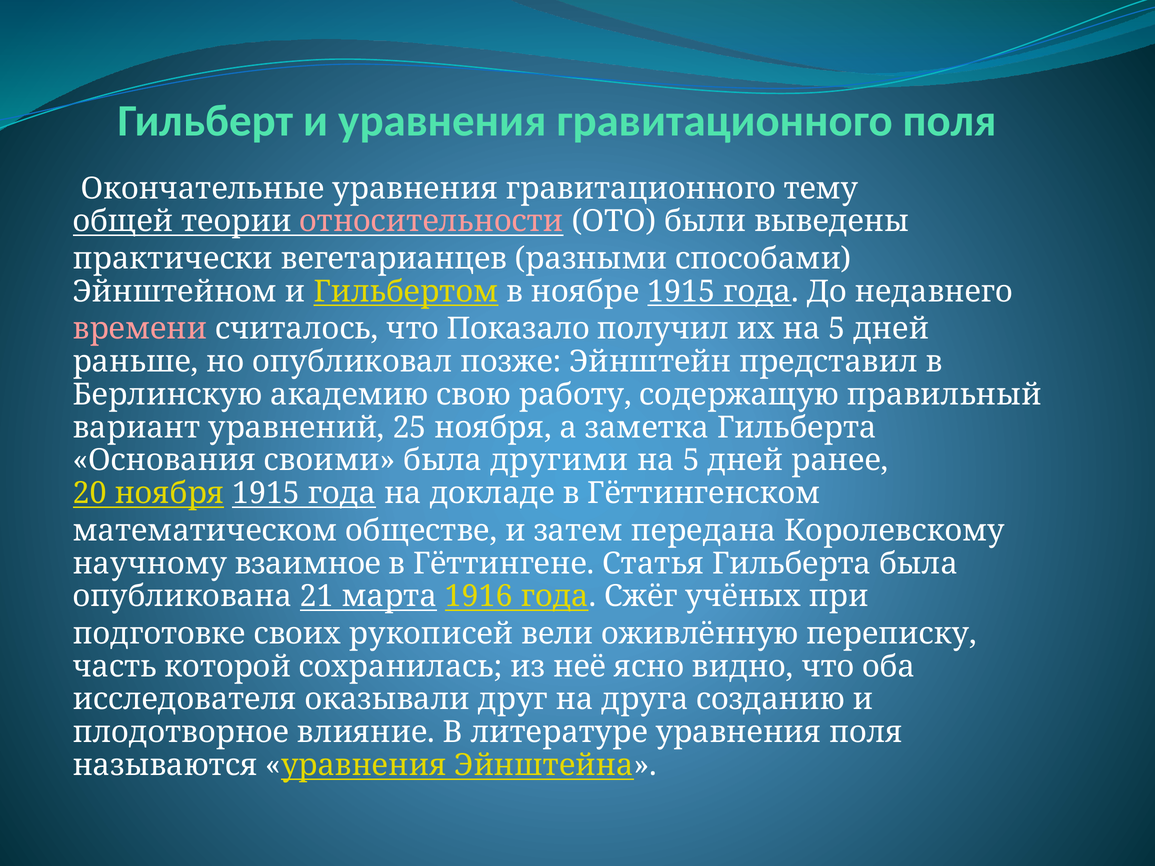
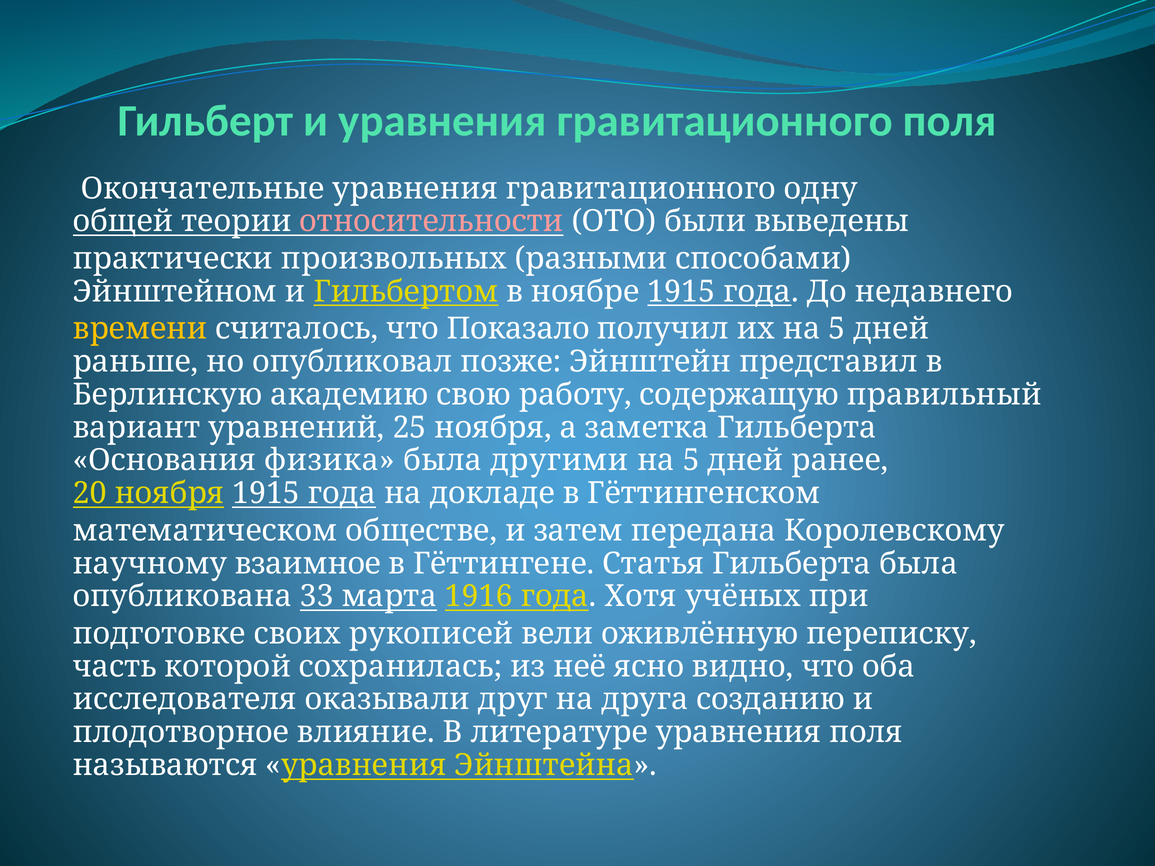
тему: тему -> одну
вегетарианцев: вегетарианцев -> произвольных
времени colour: pink -> yellow
своими: своими -> физика
21: 21 -> 33
Сжёг: Сжёг -> Хотя
